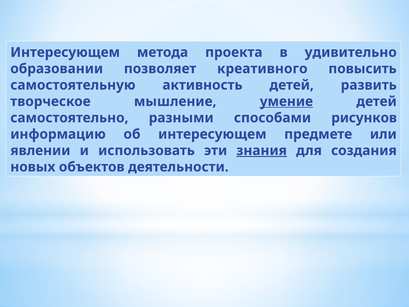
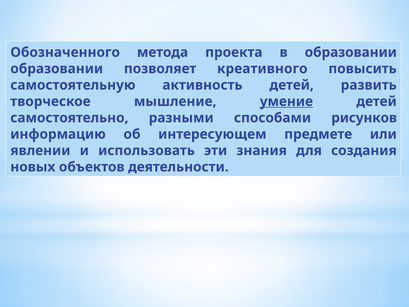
Интересующем at (65, 52): Интересующем -> Обозначенного
в удивительно: удивительно -> образовании
знания underline: present -> none
